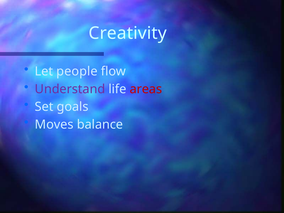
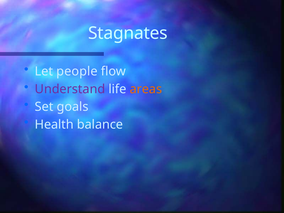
Creativity: Creativity -> Stagnates
areas colour: red -> orange
Moves: Moves -> Health
